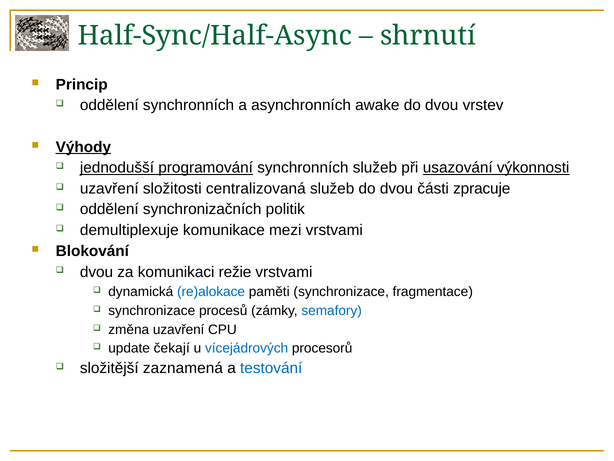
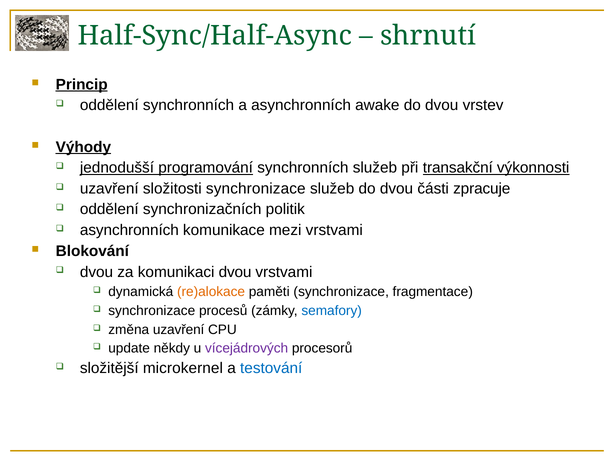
Princip underline: none -> present
usazování: usazování -> transakční
složitosti centralizovaná: centralizovaná -> synchronizace
demultiplexuje at (129, 230): demultiplexuje -> asynchronních
komunikaci režie: režie -> dvou
re)alokace colour: blue -> orange
čekají: čekají -> někdy
vícejádrových colour: blue -> purple
zaznamená: zaznamená -> microkernel
